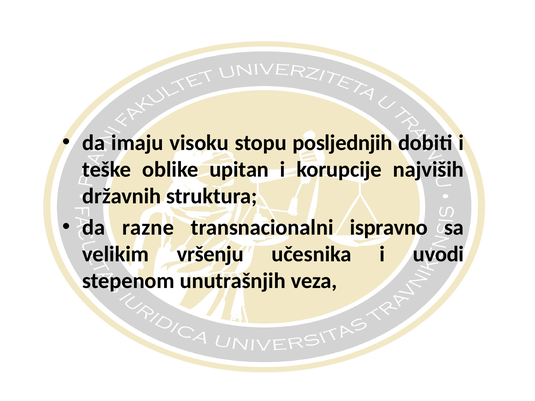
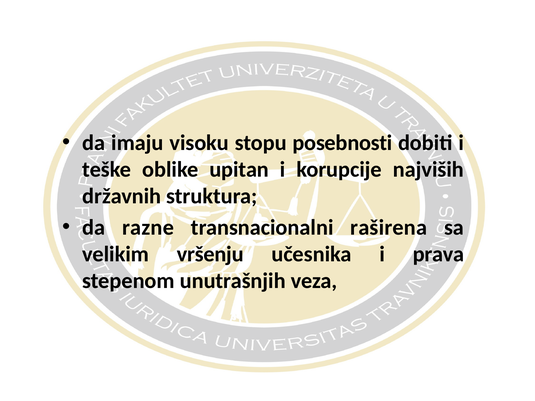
posljednjih: posljednjih -> posebnosti
ispravno: ispravno -> raširena
uvodi: uvodi -> prava
